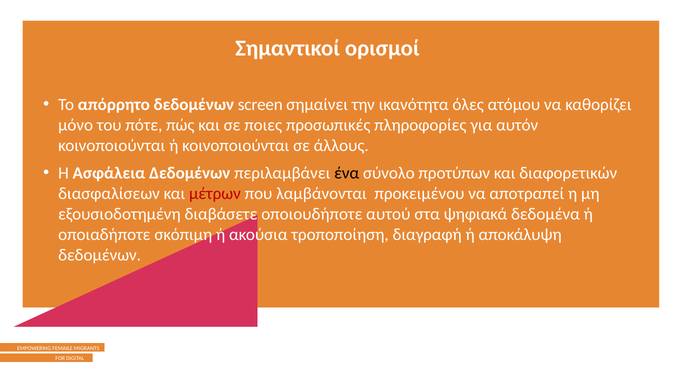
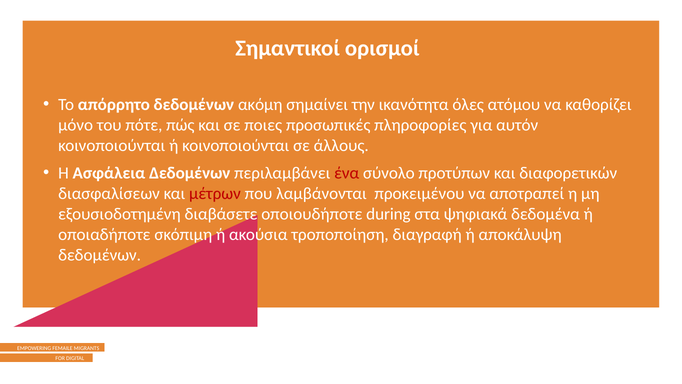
screen: screen -> ακόμη
ένα colour: black -> red
αυτού: αυτού -> during
